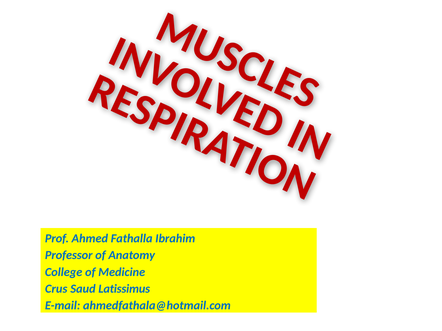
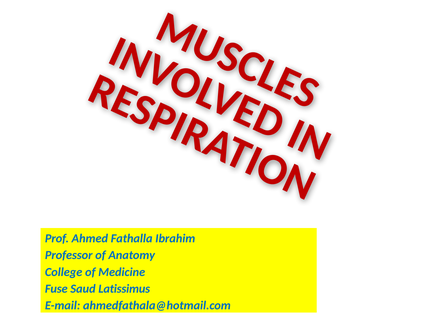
Crus: Crus -> Fuse
